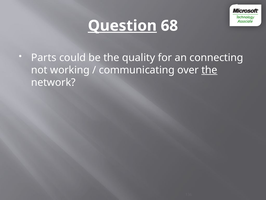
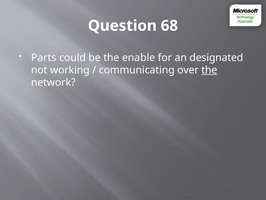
Question underline: present -> none
quality: quality -> enable
connecting: connecting -> designated
